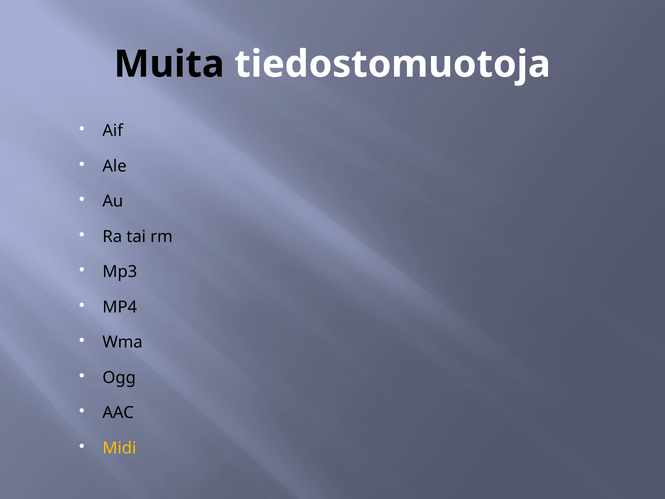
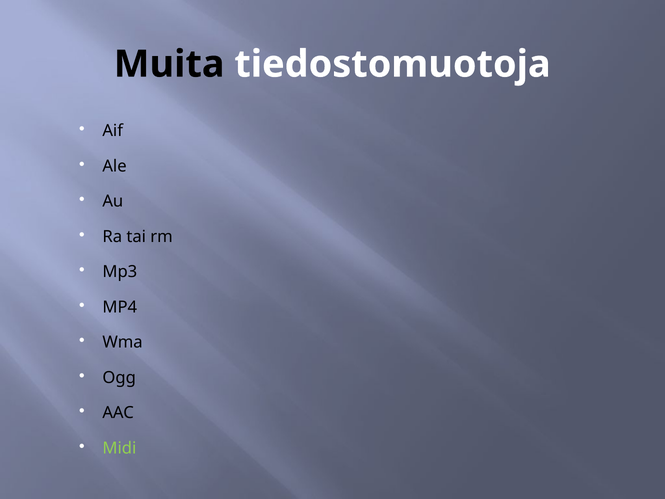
Midi colour: yellow -> light green
